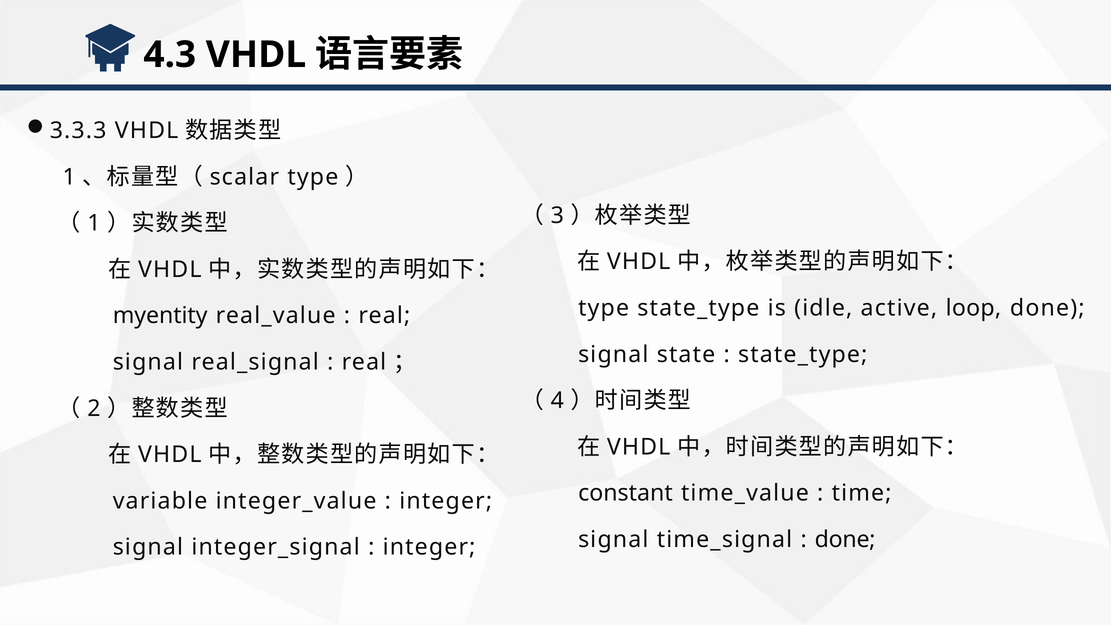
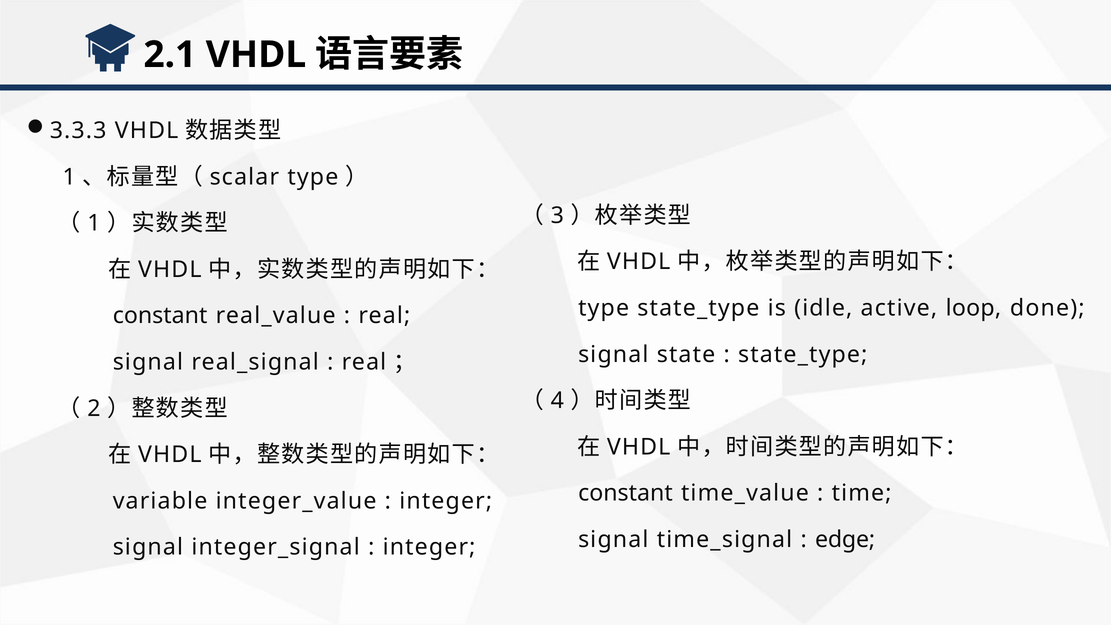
4.3: 4.3 -> 2.1
myentity at (160, 316): myentity -> constant
done at (845, 540): done -> edge
